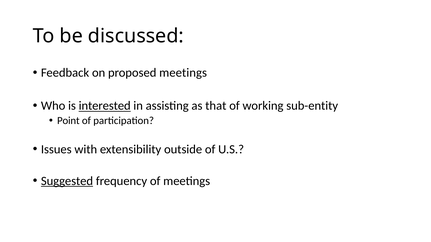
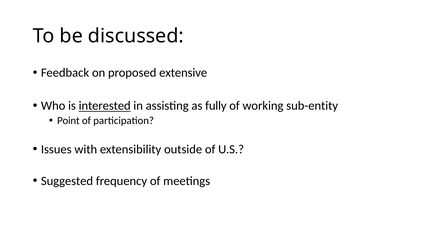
proposed meetings: meetings -> extensive
that: that -> fully
Suggested underline: present -> none
